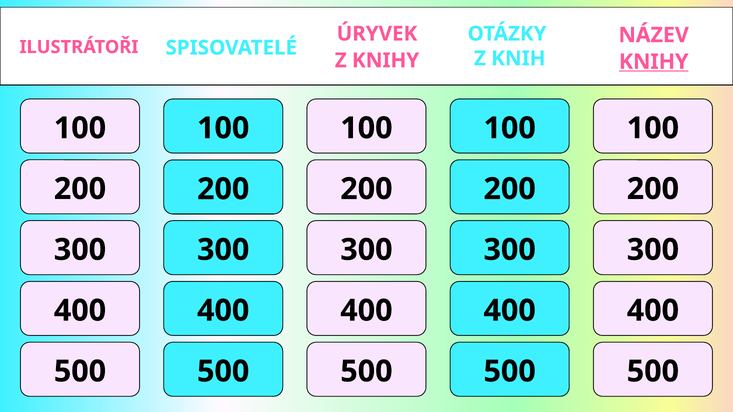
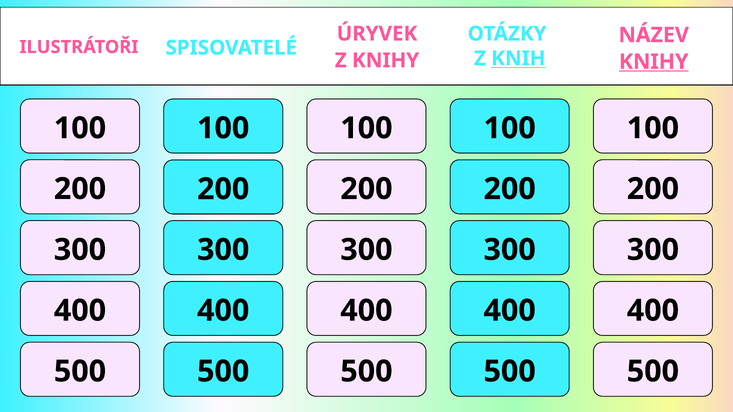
KNIH underline: none -> present
